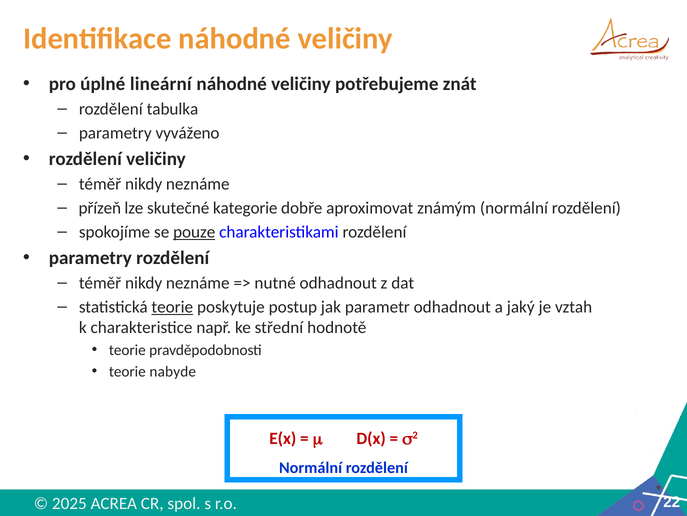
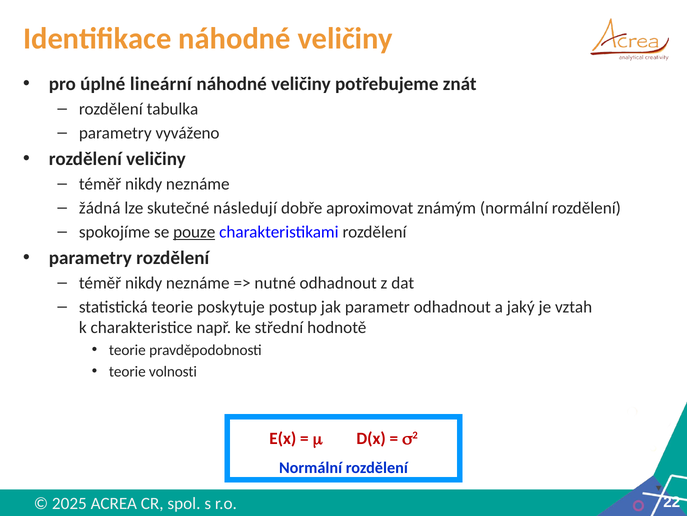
přízeň: přízeň -> žádná
kategorie: kategorie -> následují
teorie at (172, 307) underline: present -> none
nabyde: nabyde -> volnosti
